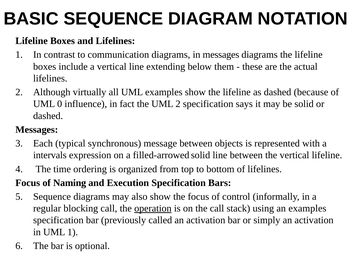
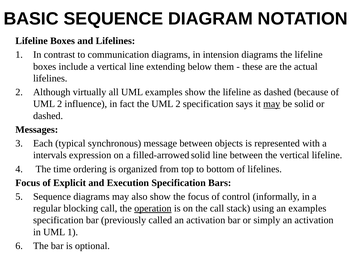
in messages: messages -> intension
0 at (60, 104): 0 -> 2
may at (272, 104) underline: none -> present
Naming: Naming -> Explicit
